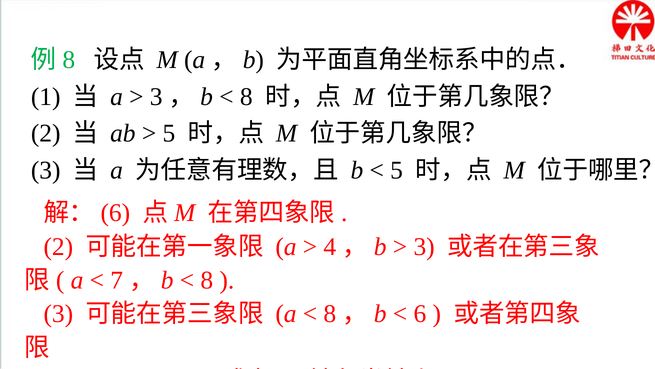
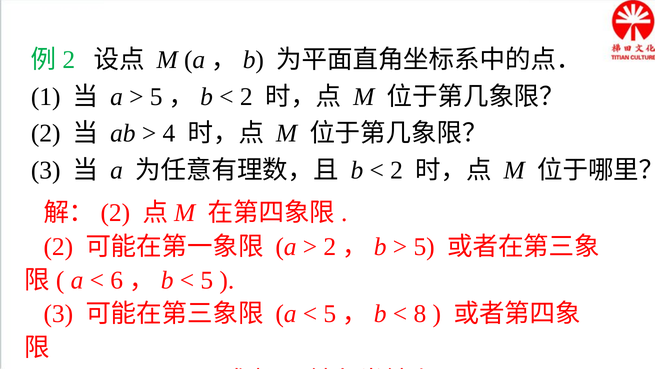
8 at (69, 60): 8 -> 2
3 at (156, 97): 3 -> 5
8 at (246, 97): 8 -> 2
5 at (169, 133): 5 -> 4
5 at (397, 170): 5 -> 2
6 at (115, 213): 6 -> 2
4 at (330, 246): 4 -> 2
3 at (424, 246): 3 -> 5
7: 7 -> 6
8 at (207, 280): 8 -> 5
8 at (330, 313): 8 -> 5
6 at (420, 313): 6 -> 8
